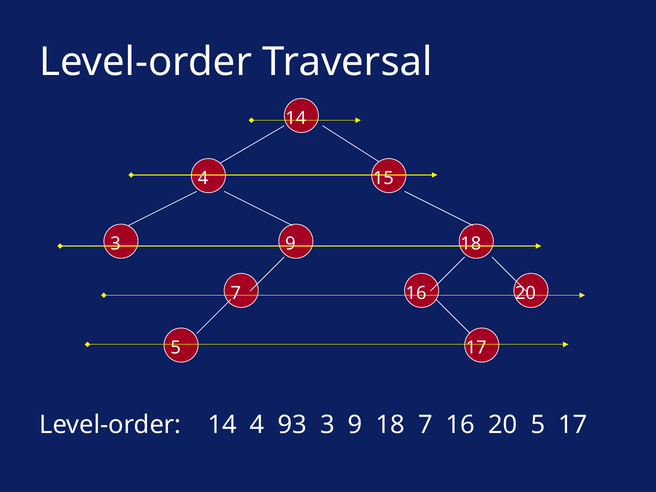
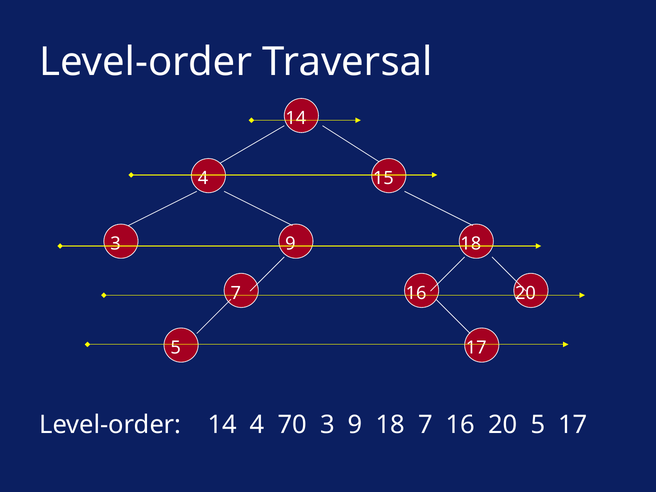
93: 93 -> 70
